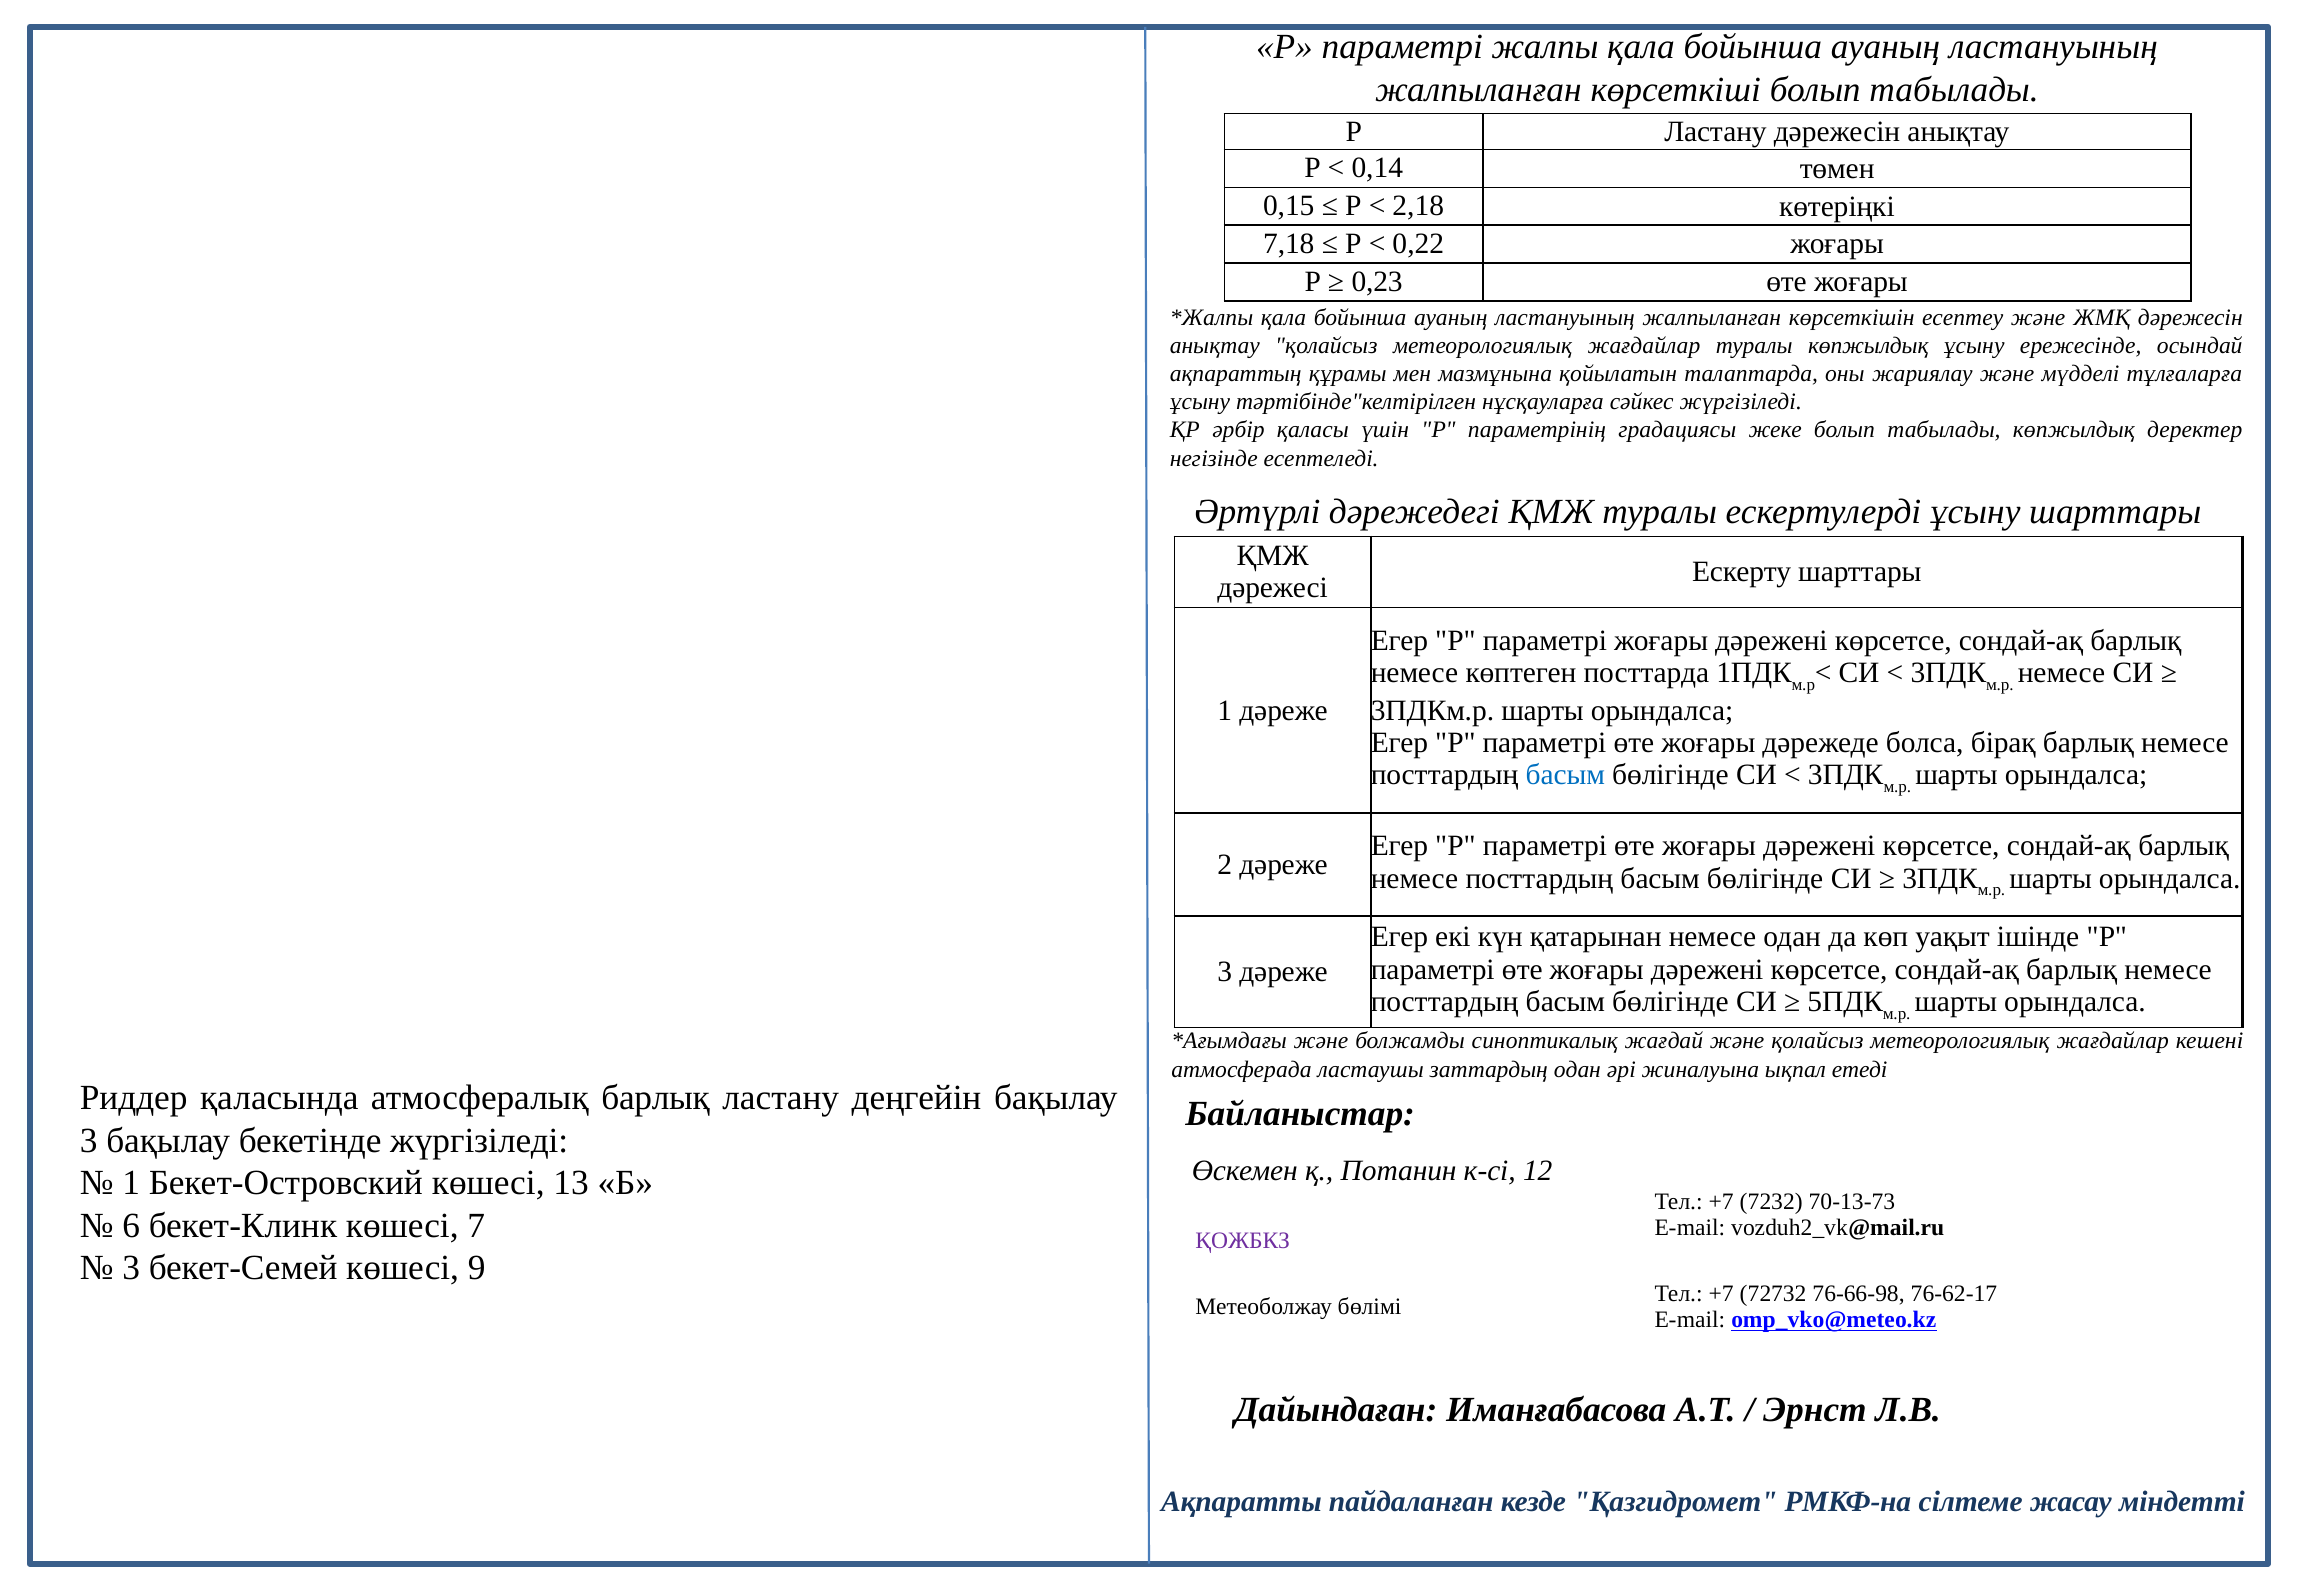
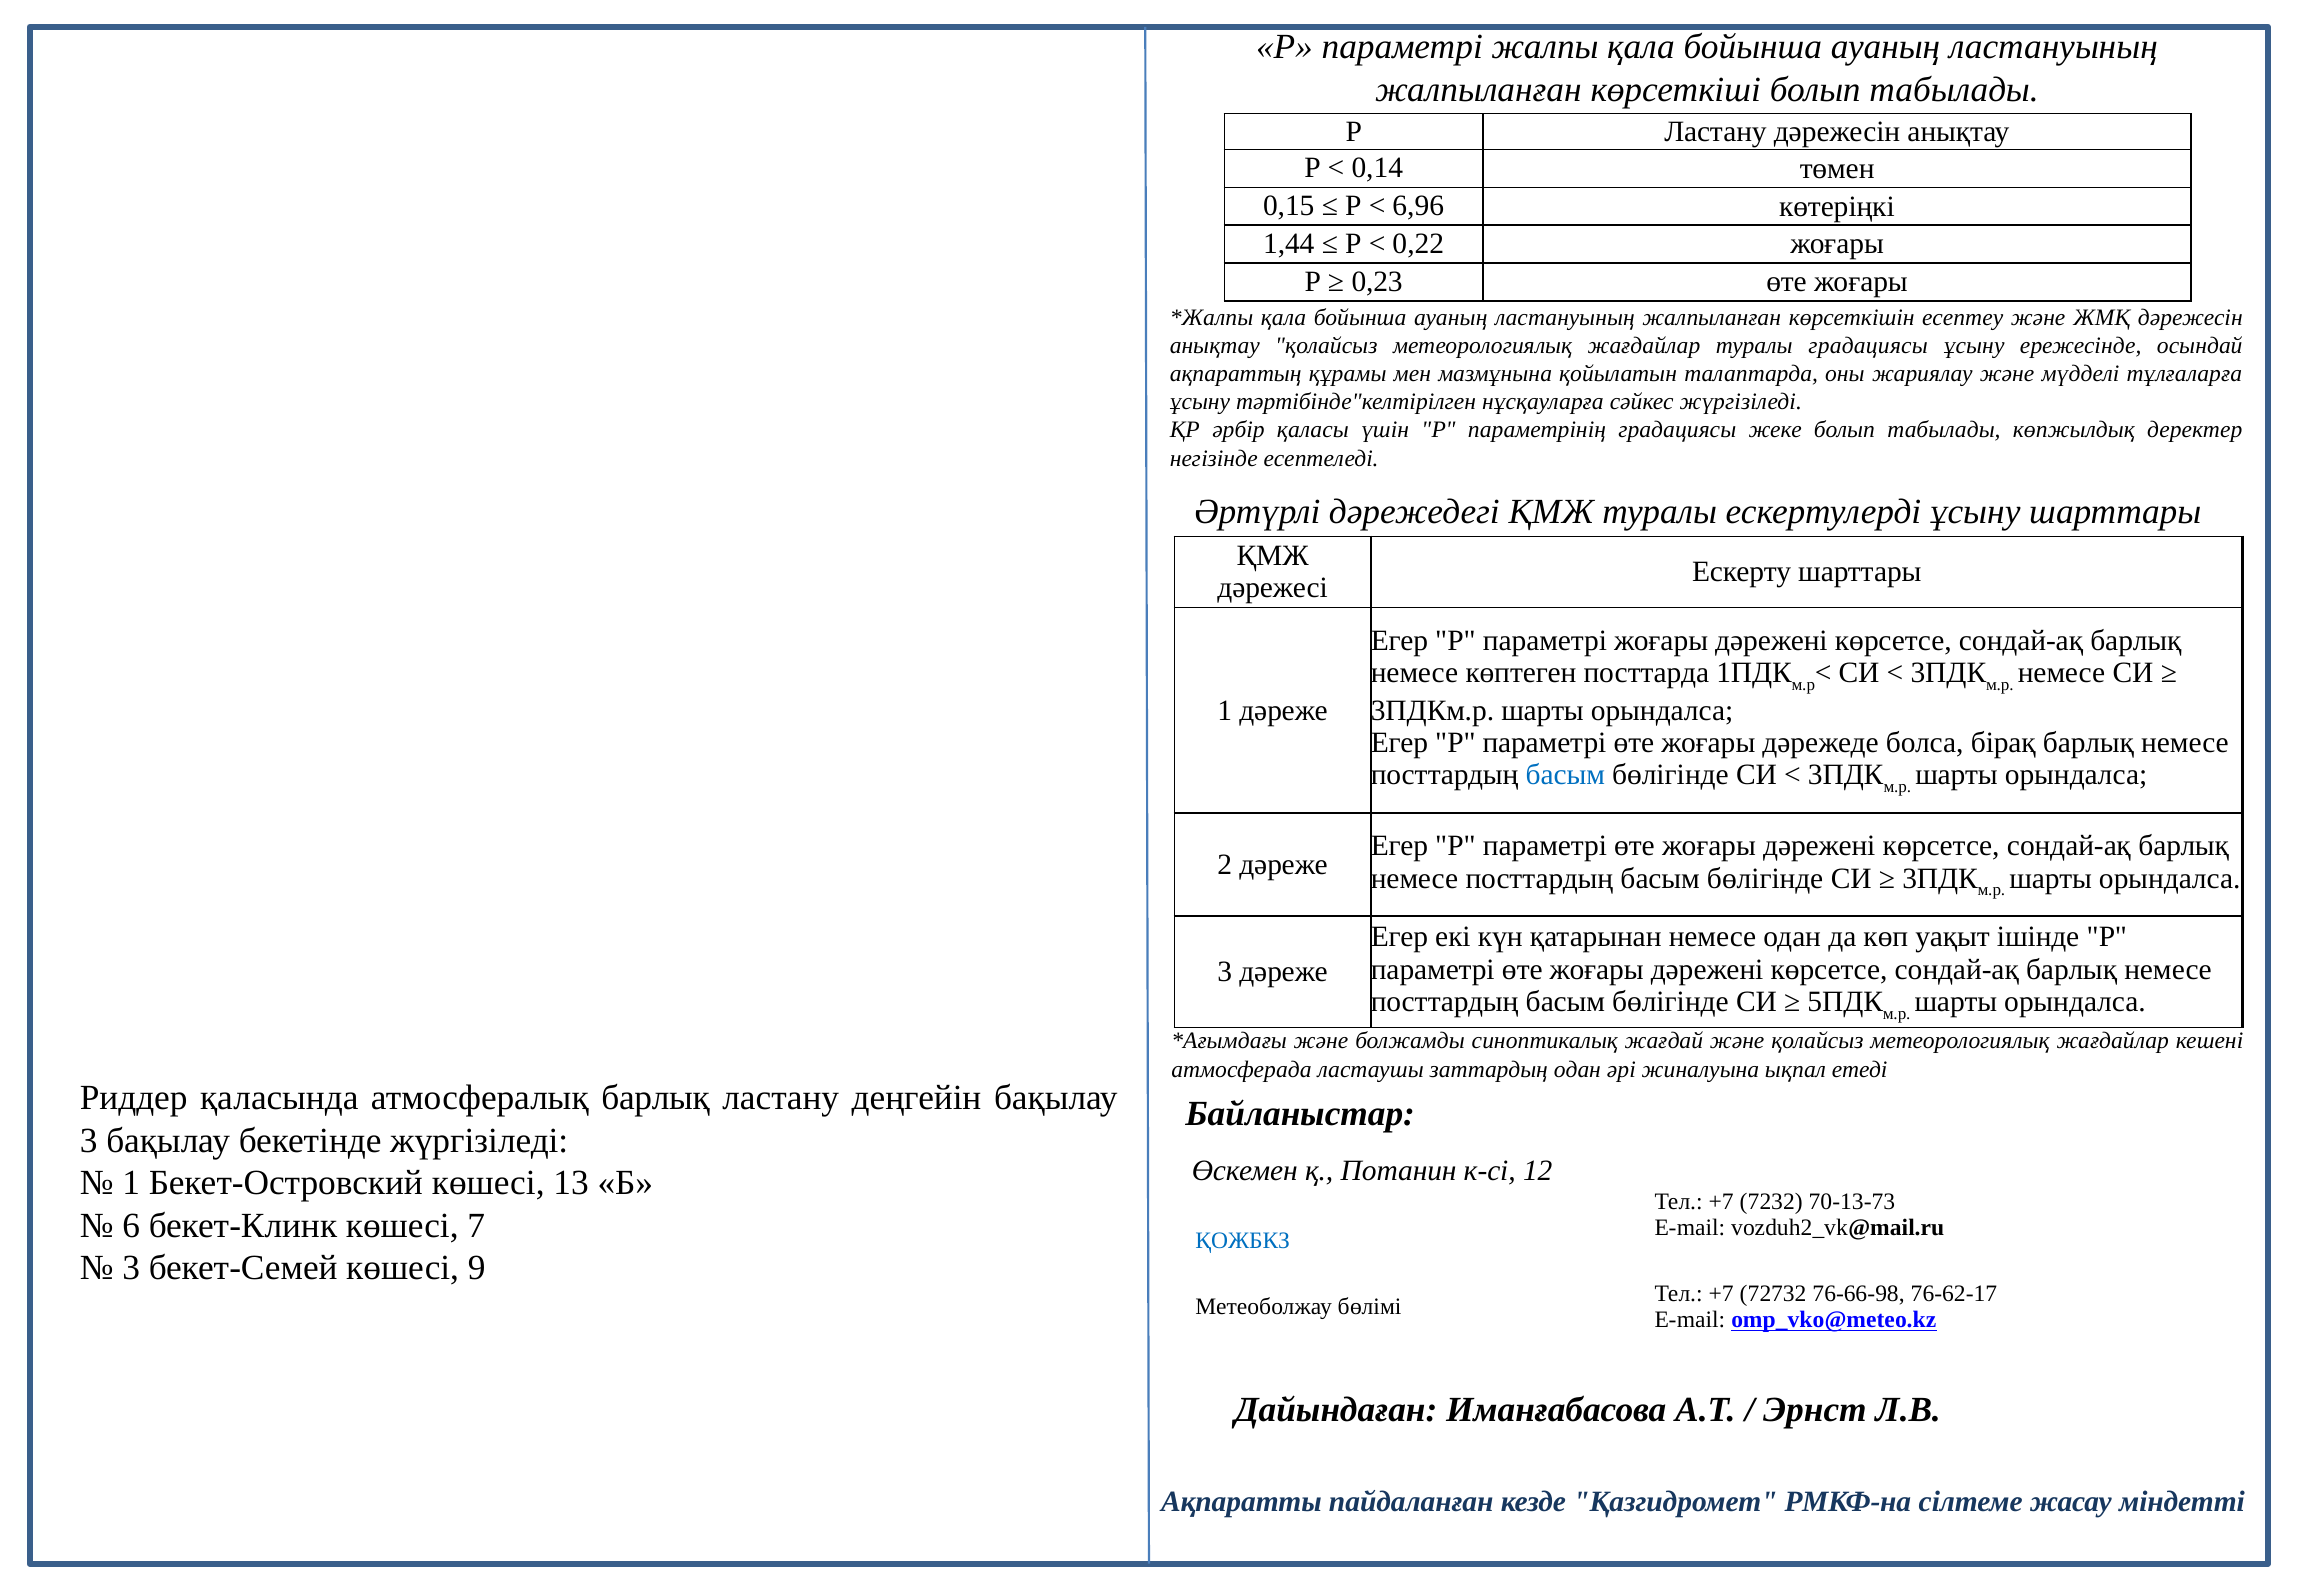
2,18: 2,18 -> 6,96
7,18: 7,18 -> 1,44
туралы көпжылдық: көпжылдық -> градациясы
ҚОЖБКЗ colour: purple -> blue
